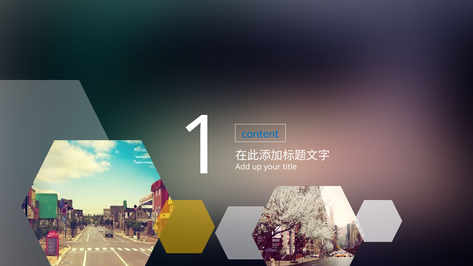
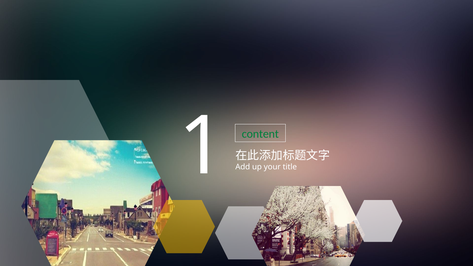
content colour: blue -> green
